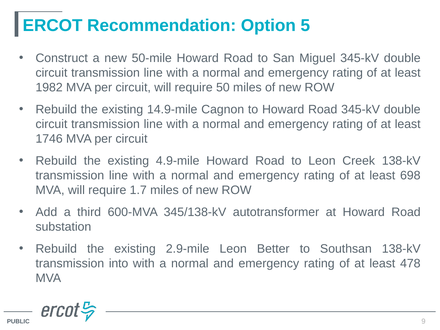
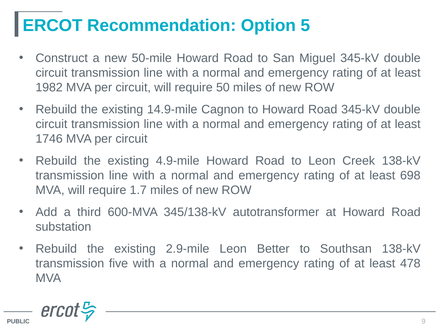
into: into -> five
